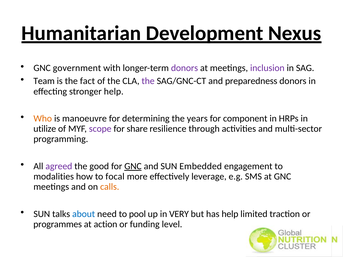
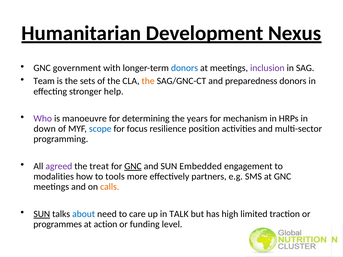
donors at (185, 68) colour: purple -> blue
fact: fact -> sets
the at (148, 81) colour: purple -> orange
Who colour: orange -> purple
component: component -> mechanism
utilize: utilize -> down
scope colour: purple -> blue
share: share -> focus
through: through -> position
good: good -> treat
focal: focal -> tools
leverage: leverage -> partners
SUN at (42, 214) underline: none -> present
pool: pool -> care
VERY: VERY -> TALK
has help: help -> high
